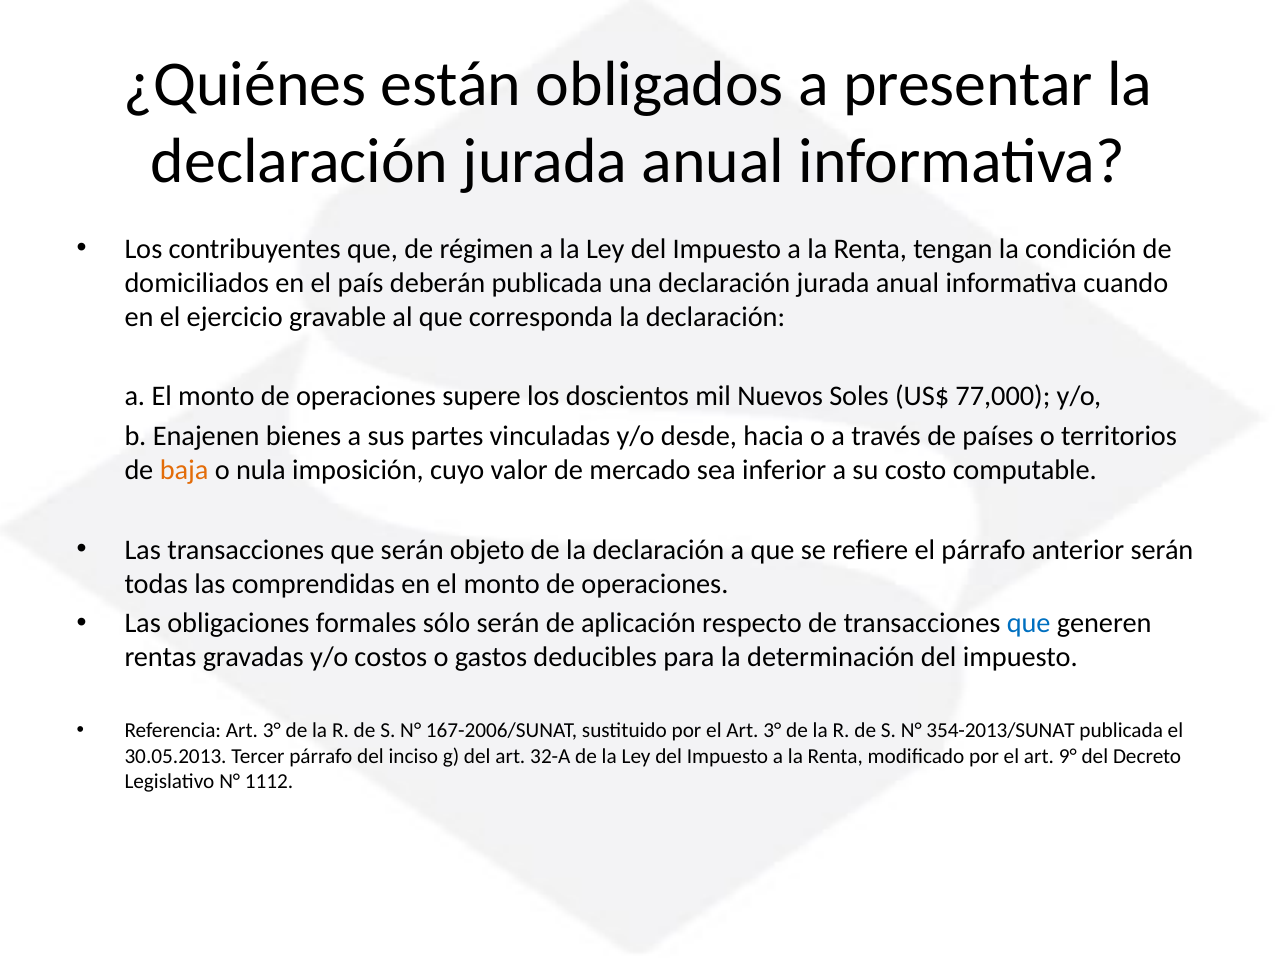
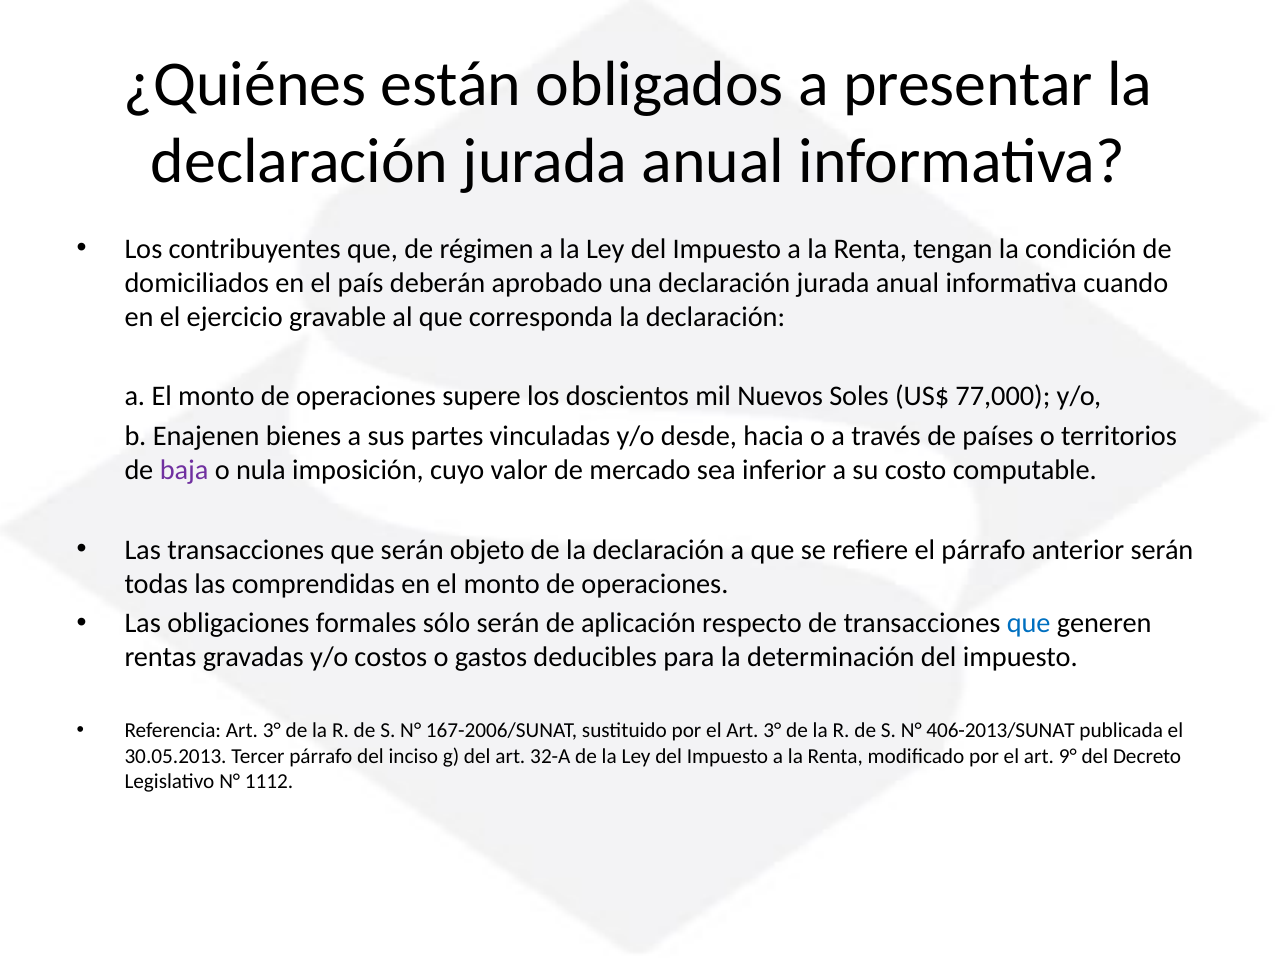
deberán publicada: publicada -> aprobado
baja colour: orange -> purple
354-2013/SUNAT: 354-2013/SUNAT -> 406-2013/SUNAT
